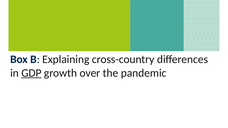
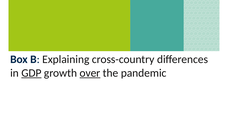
over underline: none -> present
